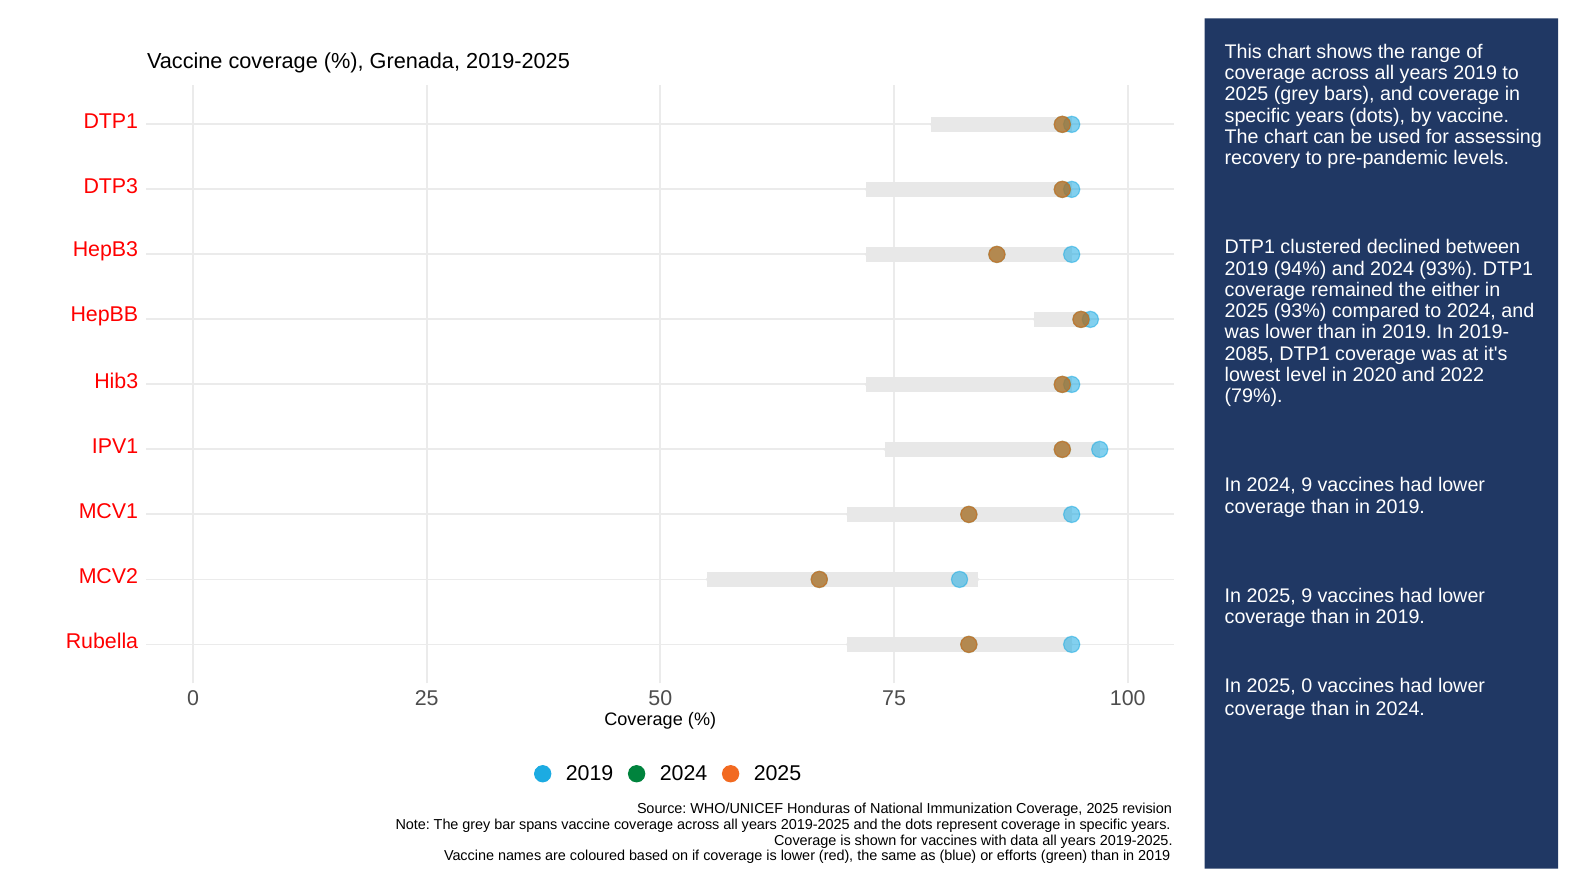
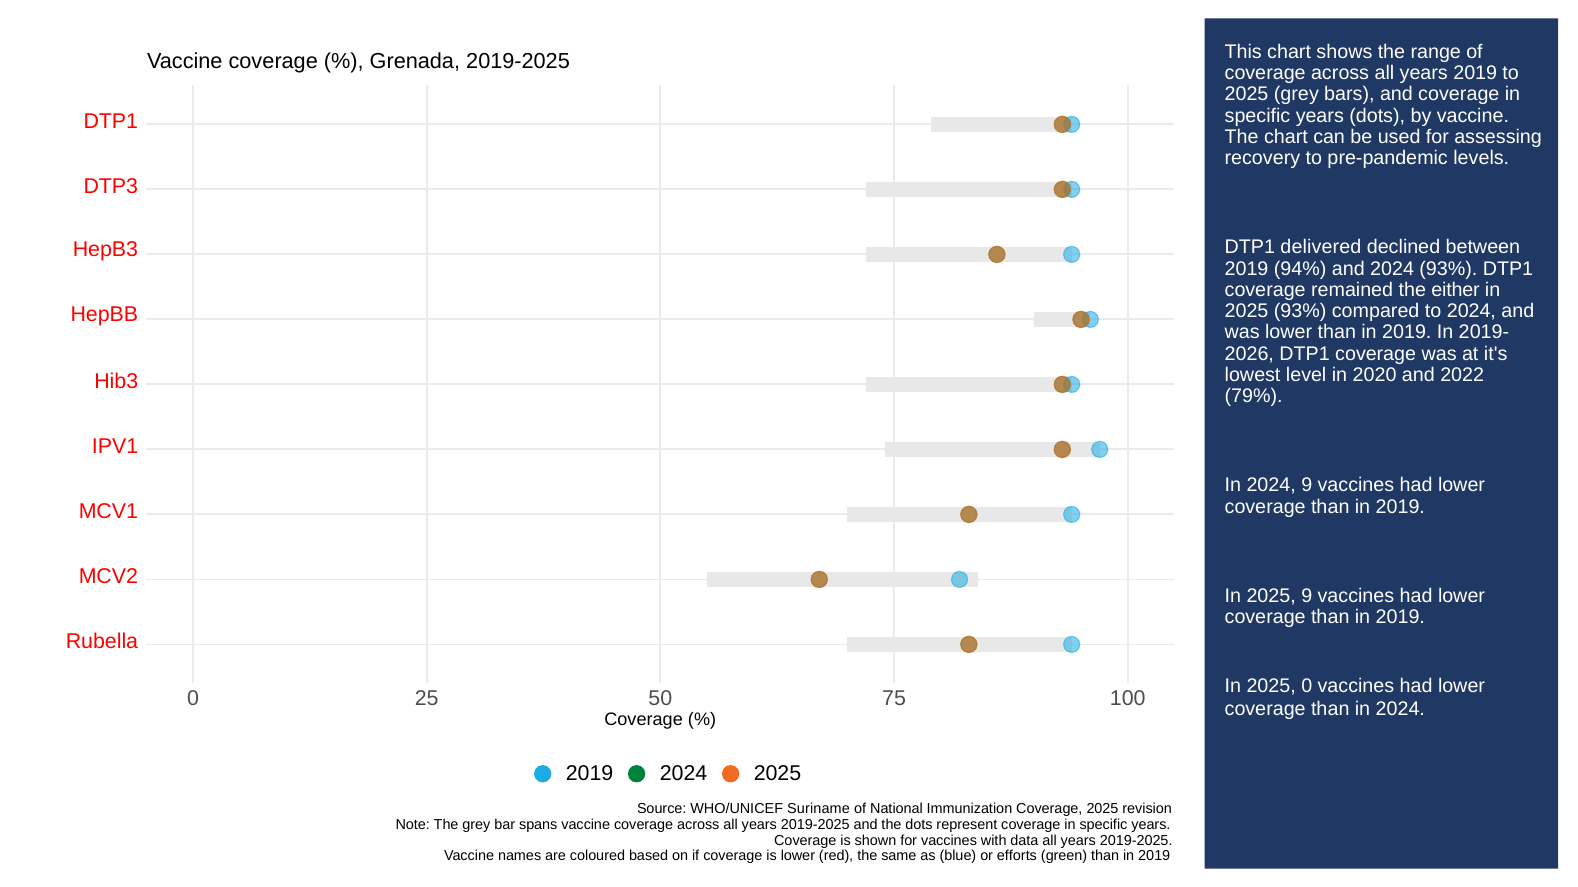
clustered: clustered -> delivered
2085: 2085 -> 2026
Honduras: Honduras -> Suriname
